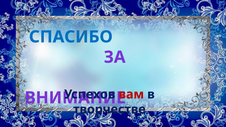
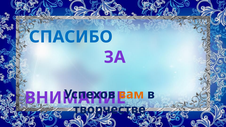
вам colour: red -> orange
